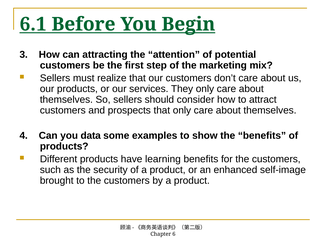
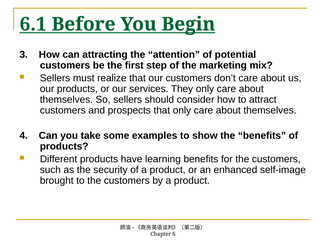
data: data -> take
